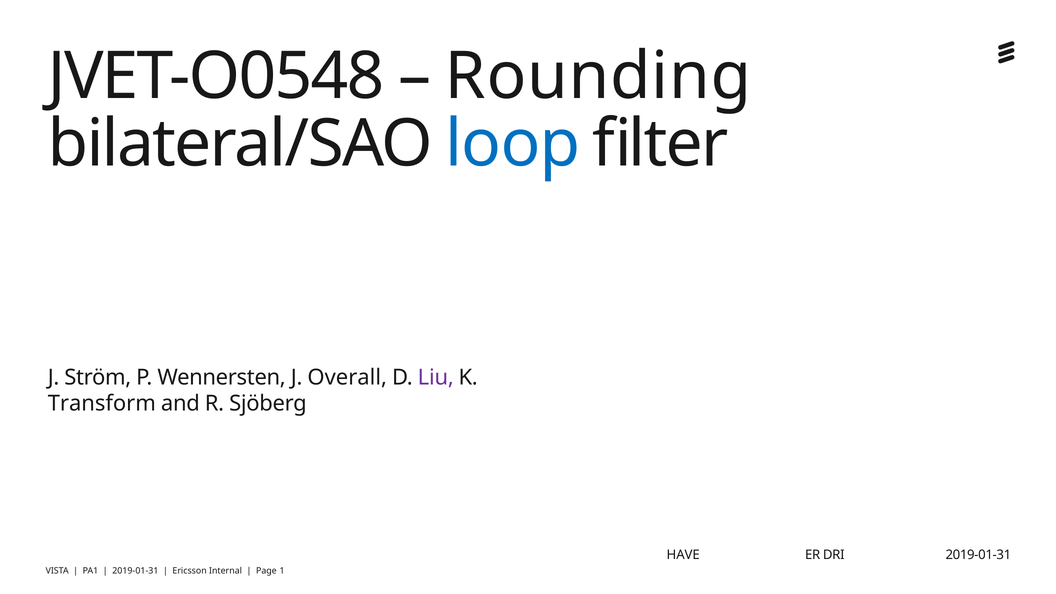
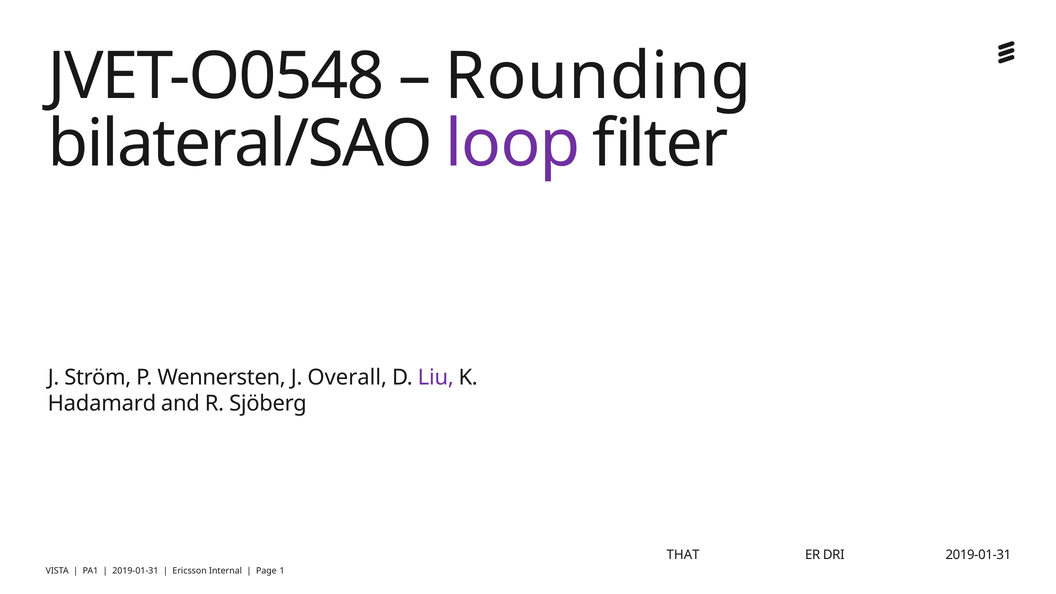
loop colour: blue -> purple
Transform: Transform -> Hadamard
HAVE: HAVE -> THAT
